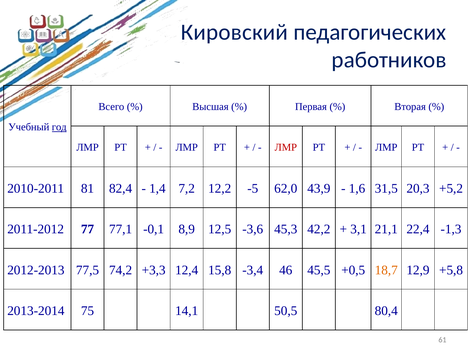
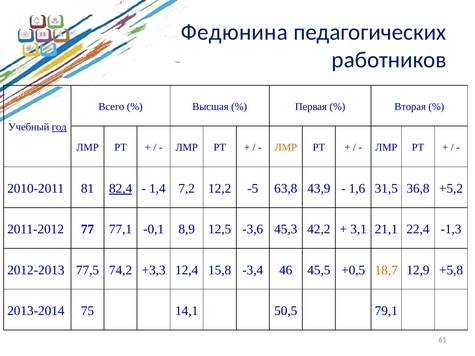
Кировский: Кировский -> Федюнина
ЛМР at (286, 148) colour: red -> orange
82,4 underline: none -> present
62,0: 62,0 -> 63,8
20,3: 20,3 -> 36,8
80,4: 80,4 -> 79,1
